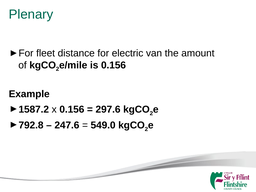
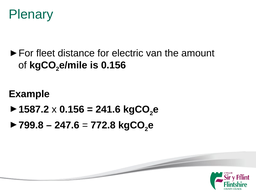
297.6: 297.6 -> 241.6
792.8: 792.8 -> 799.8
549.0: 549.0 -> 772.8
